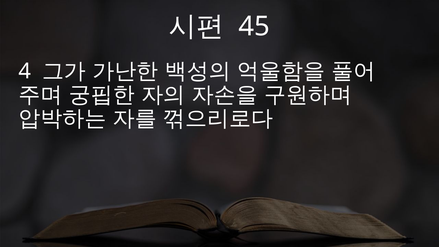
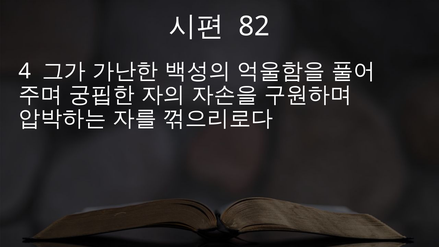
45: 45 -> 82
